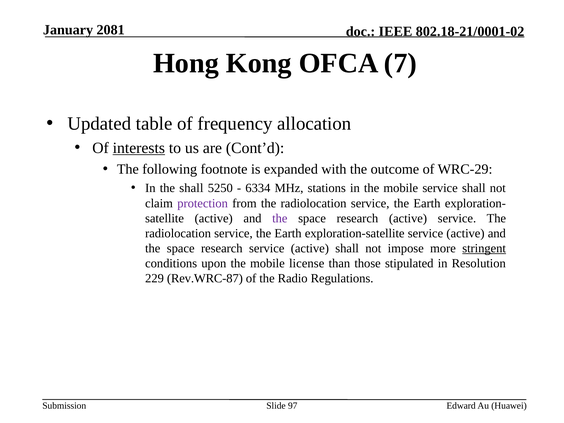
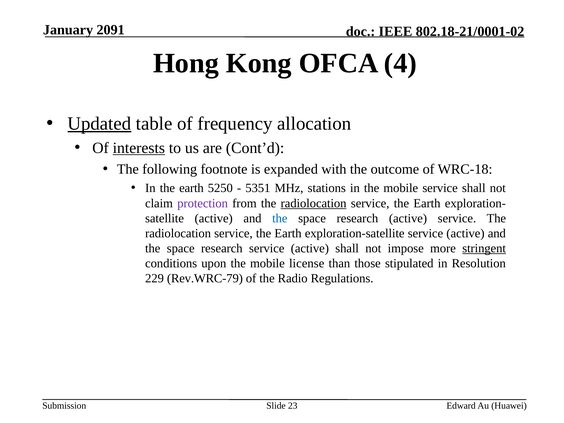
2081: 2081 -> 2091
7: 7 -> 4
Updated underline: none -> present
WRC-29: WRC-29 -> WRC-18
In the shall: shall -> earth
6334: 6334 -> 5351
radiolocation at (314, 203) underline: none -> present
the at (280, 218) colour: purple -> blue
Rev.WRC-87: Rev.WRC-87 -> Rev.WRC-79
97: 97 -> 23
